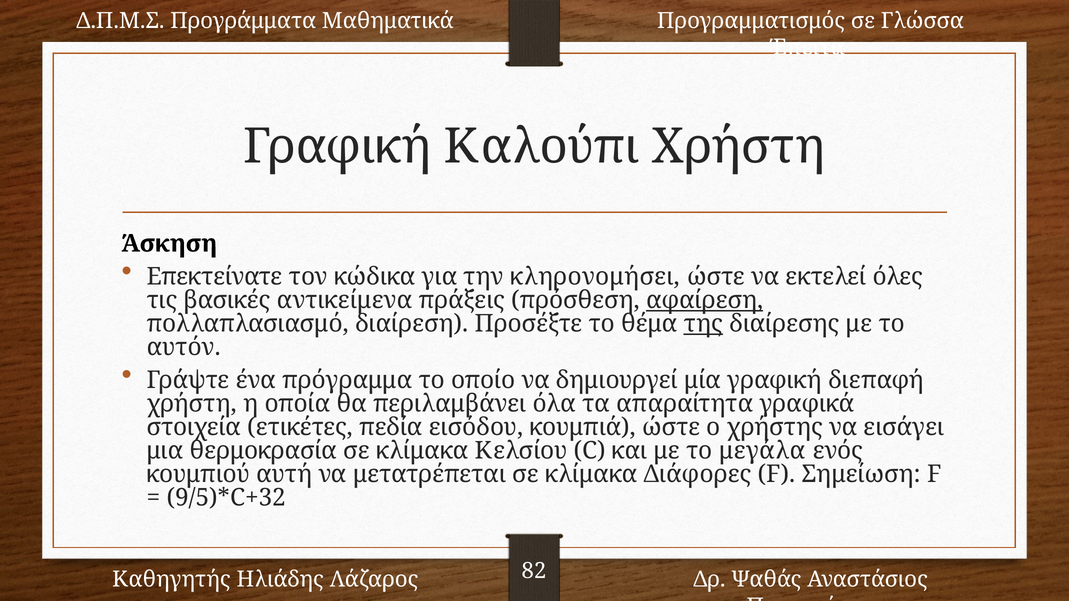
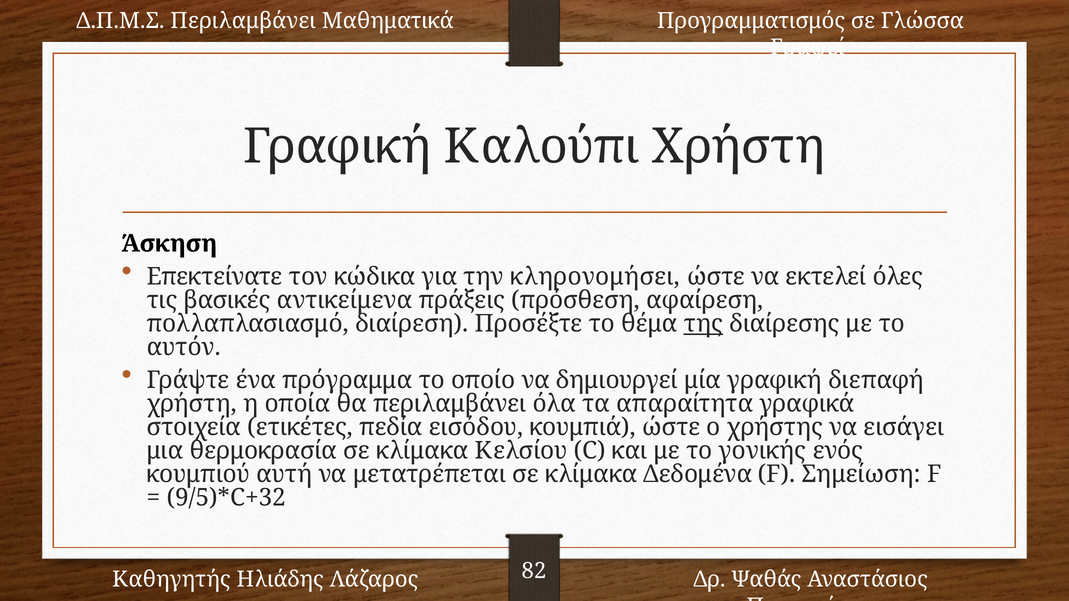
Δ.Π.Μ.Σ Προγράμματα: Προγράμματα -> Περιλαμβάνει
Έπειτα: Έπειτα -> Γραφεί
αφαίρεση underline: present -> none
μεγάλα: μεγάλα -> γονικής
Διάφορες: Διάφορες -> Δεδομένα
